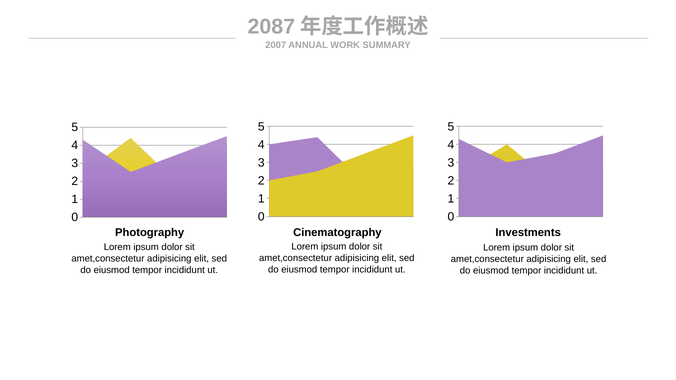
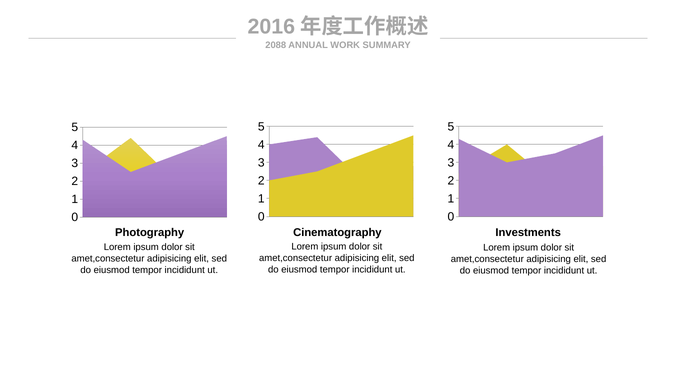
2087: 2087 -> 2016
2007: 2007 -> 2088
